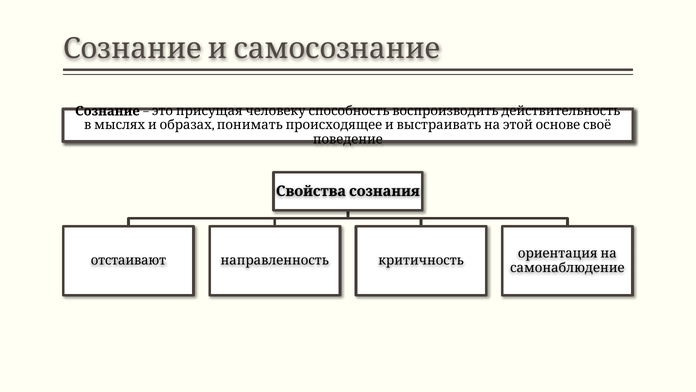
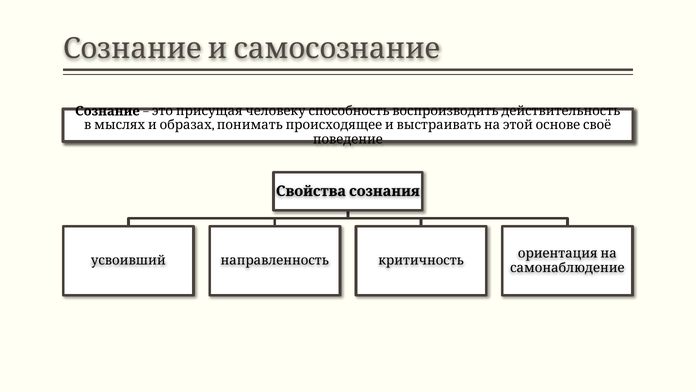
отстаивают: отстаивают -> усвоивший
